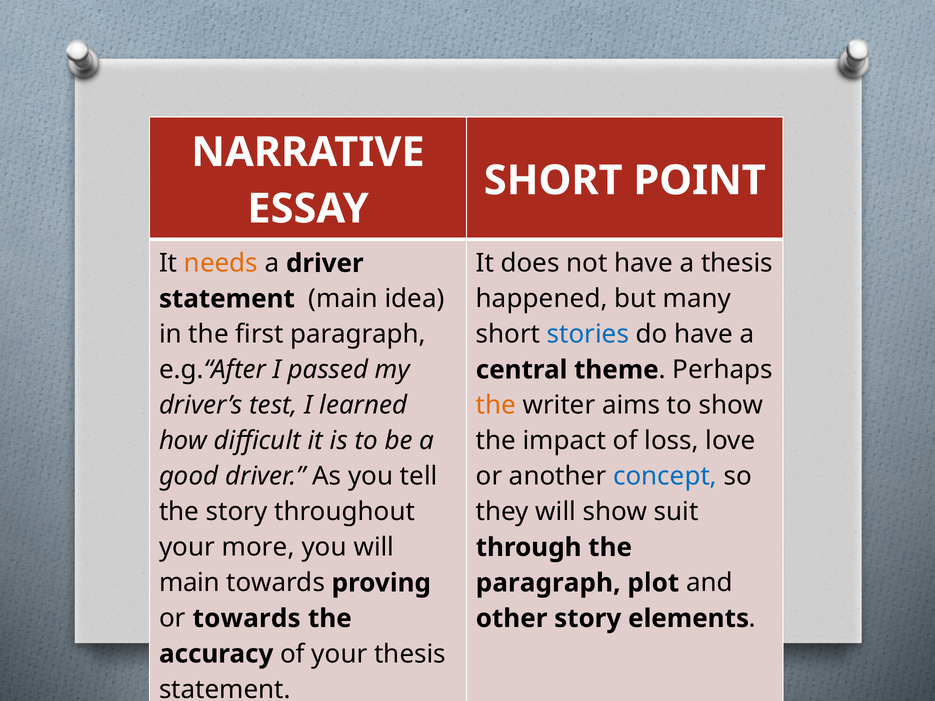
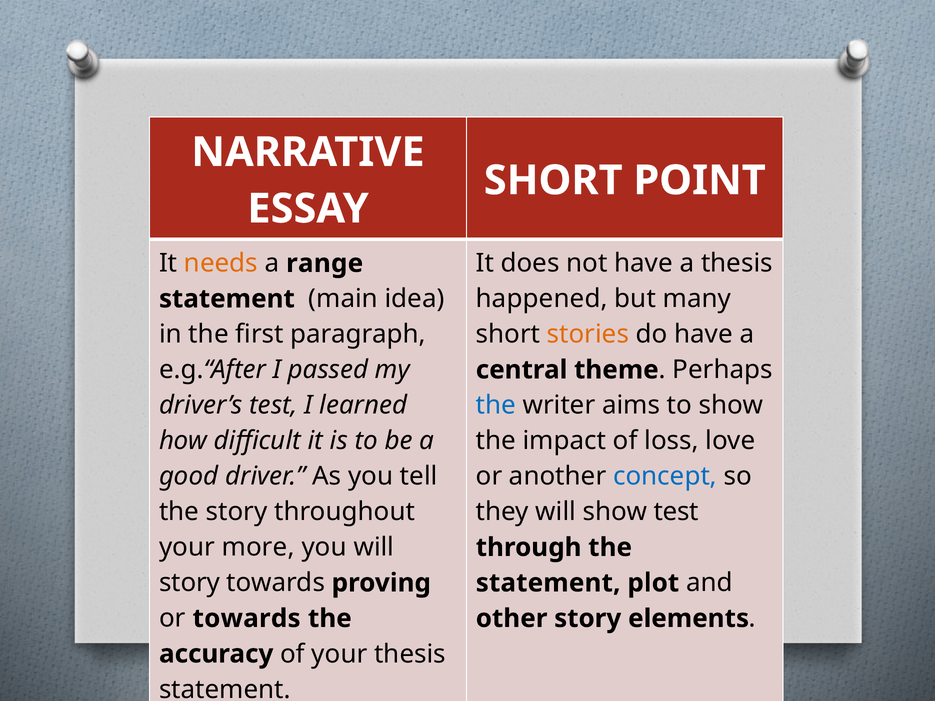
a driver: driver -> range
stories colour: blue -> orange
the at (496, 406) colour: orange -> blue
show suit: suit -> test
main at (190, 583): main -> story
paragraph at (548, 583): paragraph -> statement
